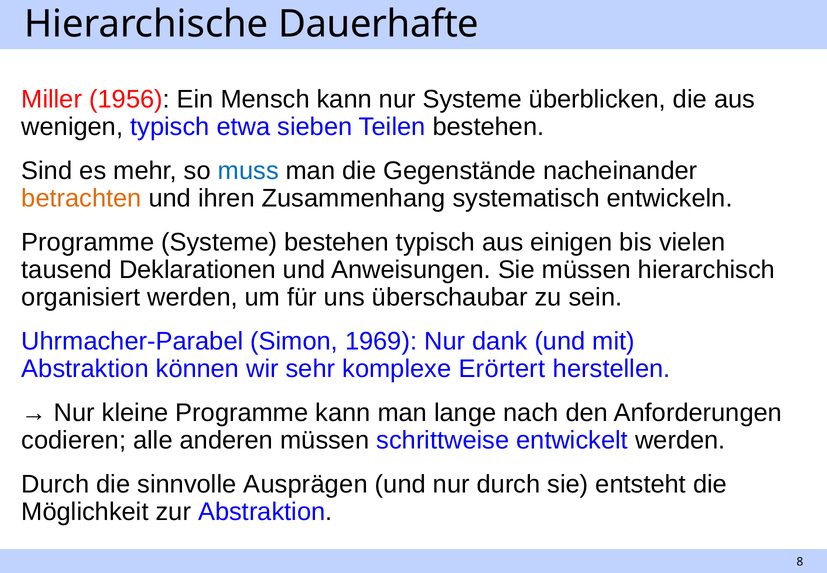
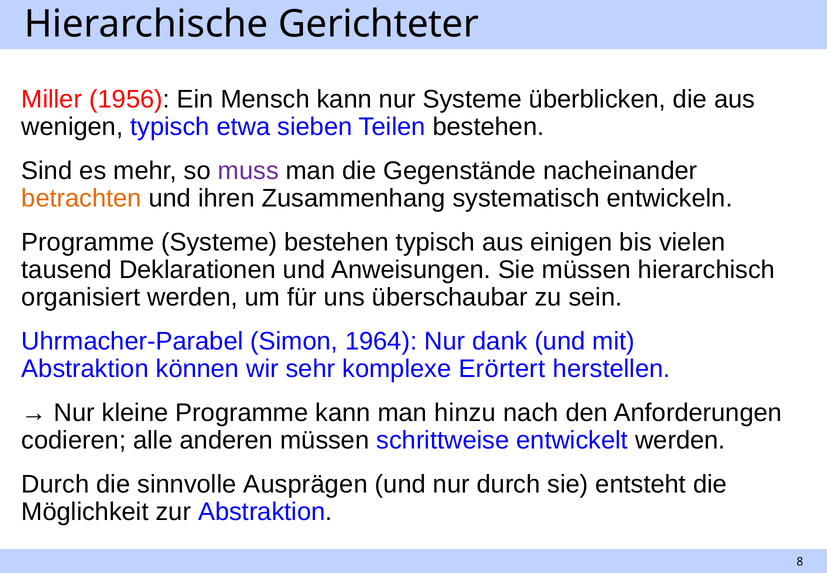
Dauerhafte: Dauerhafte -> Gerichteter
muss colour: blue -> purple
1969: 1969 -> 1964
lange: lange -> hinzu
